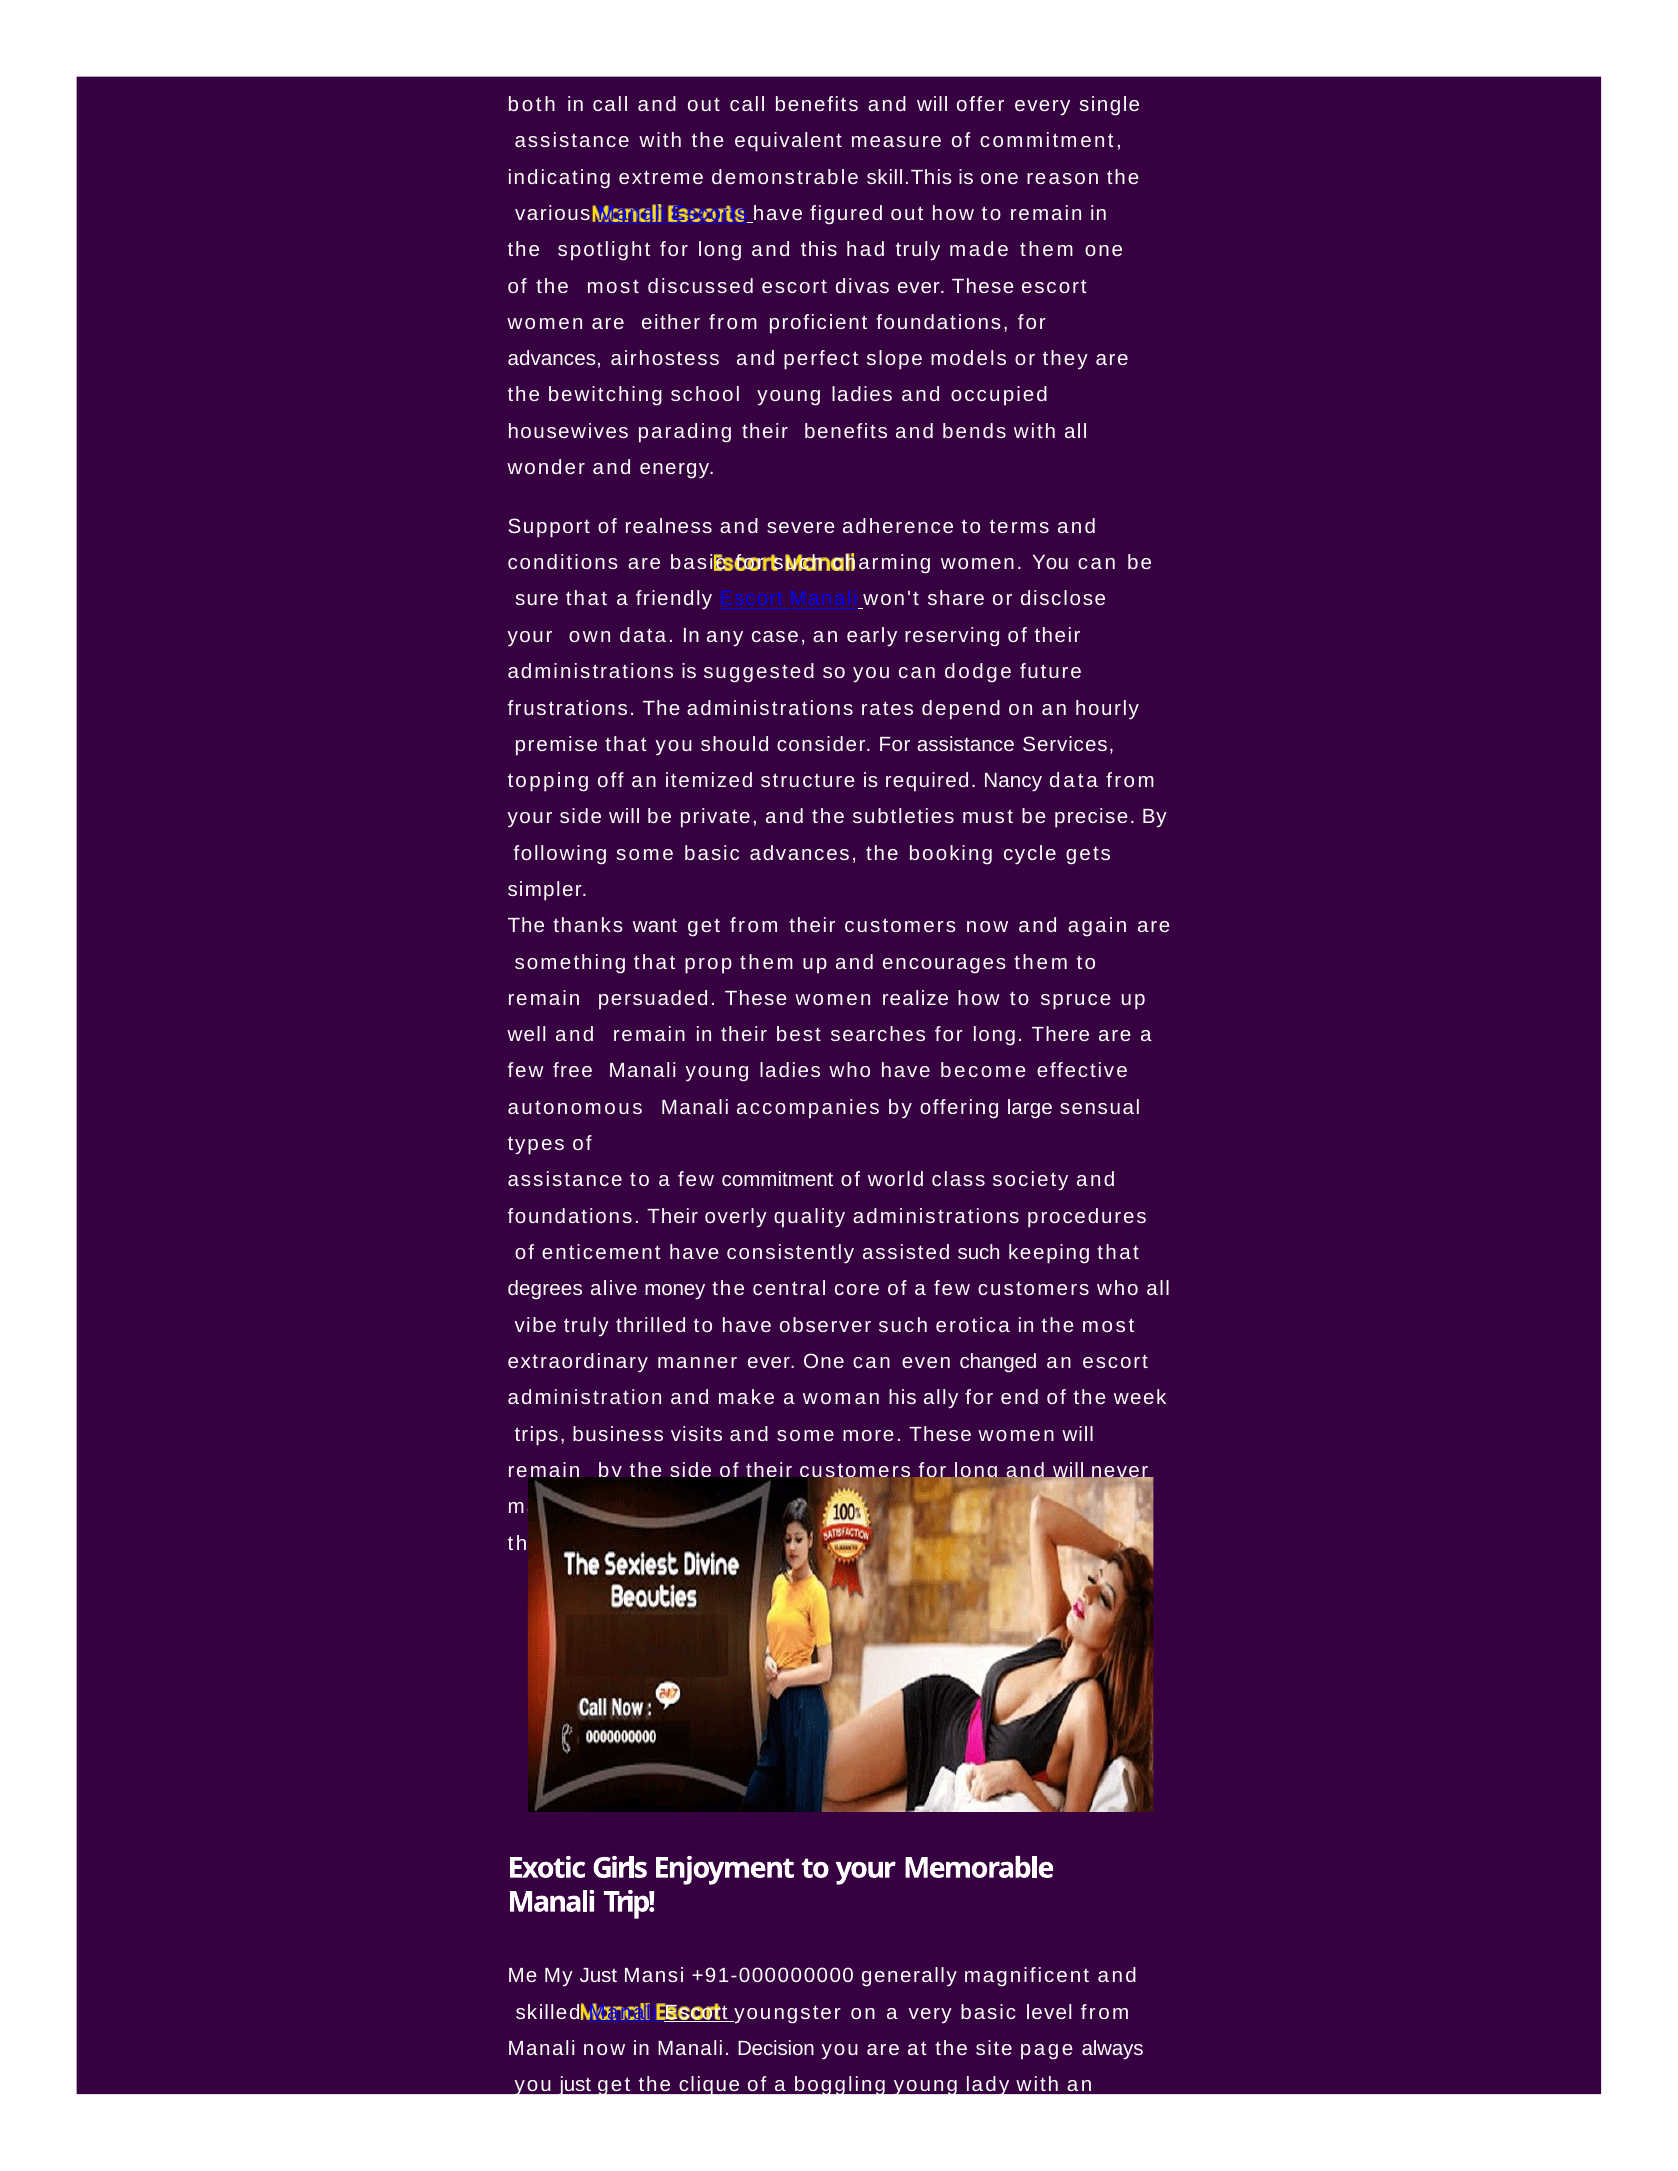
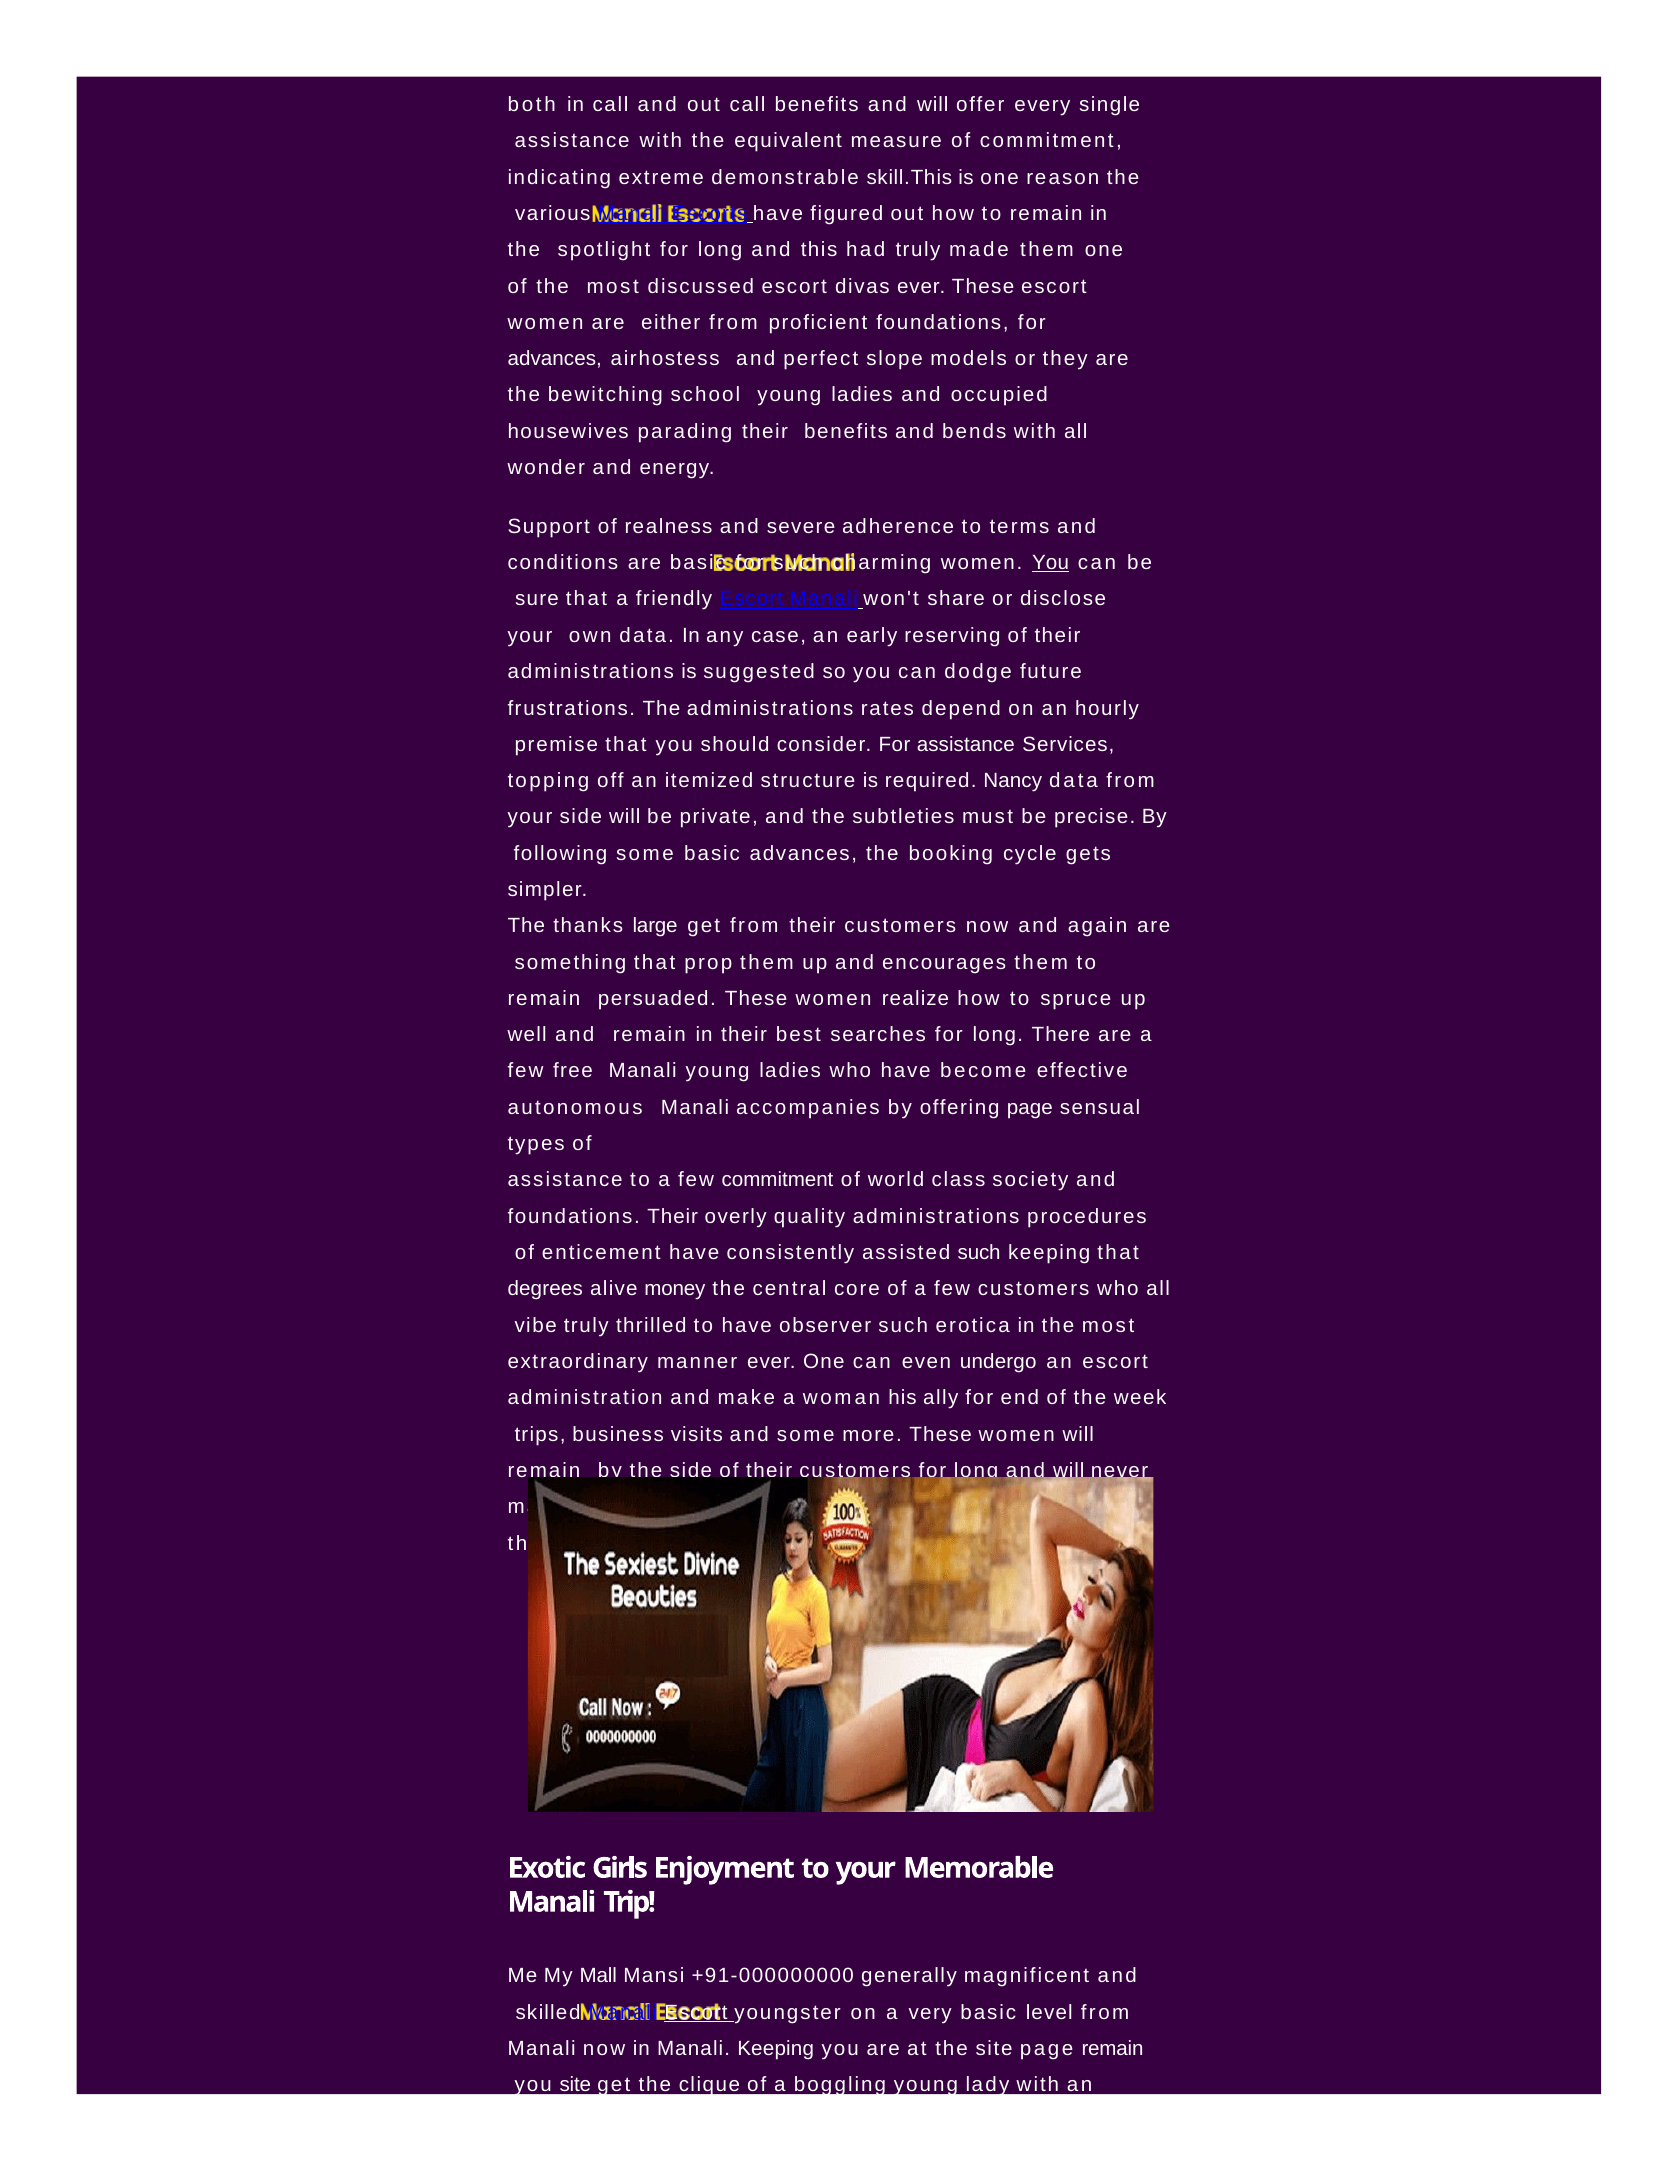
You at (1051, 563) underline: none -> present
want: want -> large
offering large: large -> page
changed: changed -> undergo
My Just: Just -> Mall
Manali Decision: Decision -> Keeping
page always: always -> remain
you just: just -> site
